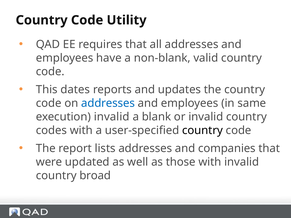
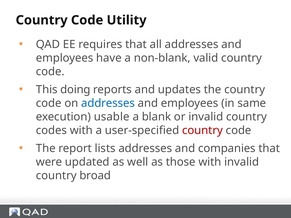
dates: dates -> doing
execution invalid: invalid -> usable
country at (202, 131) colour: black -> red
